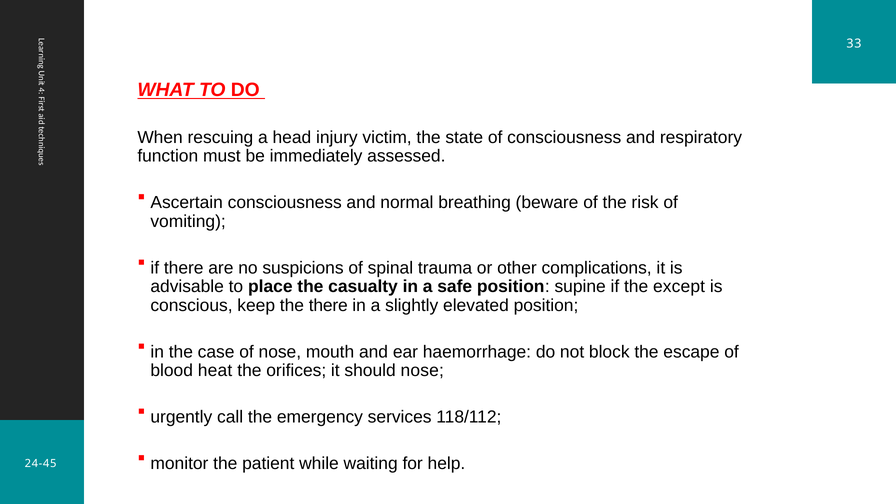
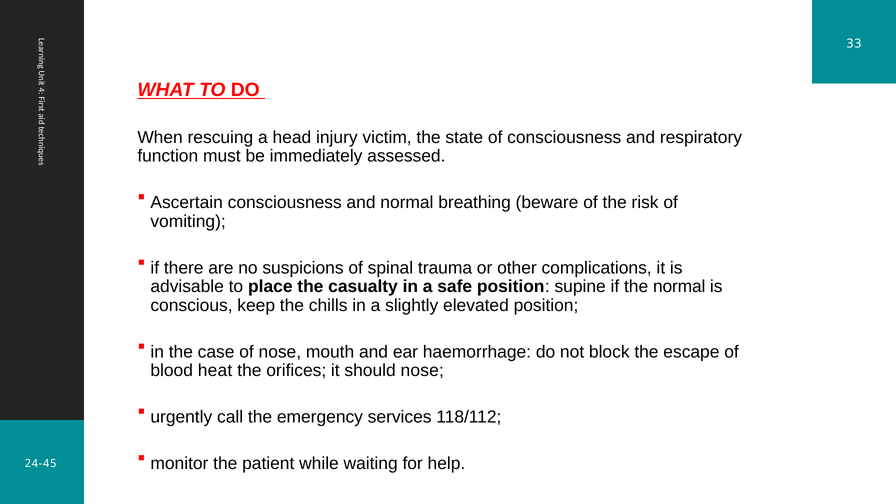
the except: except -> normal
the there: there -> chills
